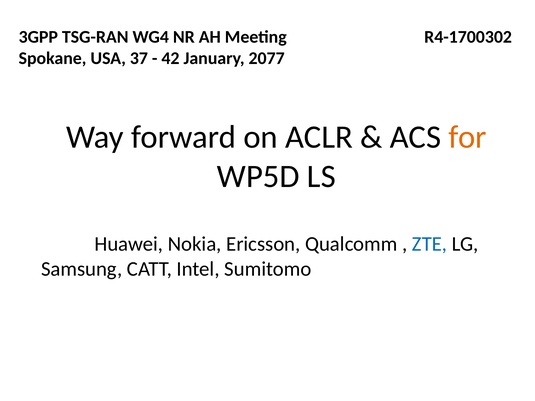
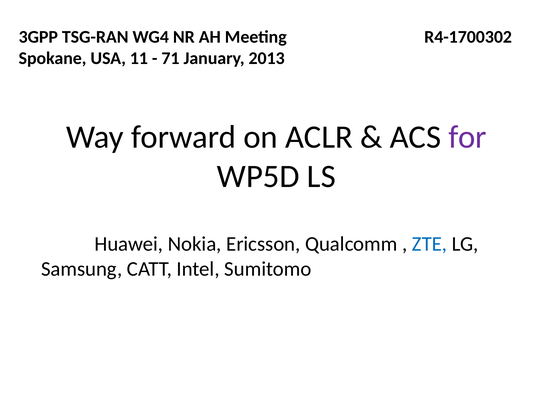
37: 37 -> 11
42: 42 -> 71
2077: 2077 -> 2013
for colour: orange -> purple
